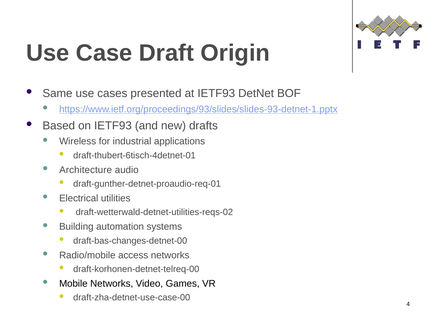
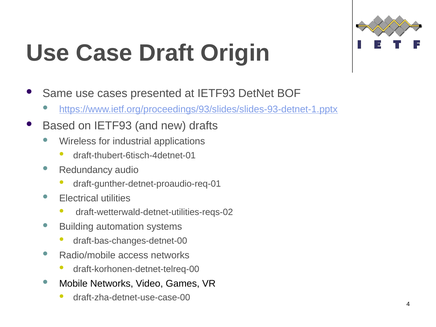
Architecture: Architecture -> Redundancy
